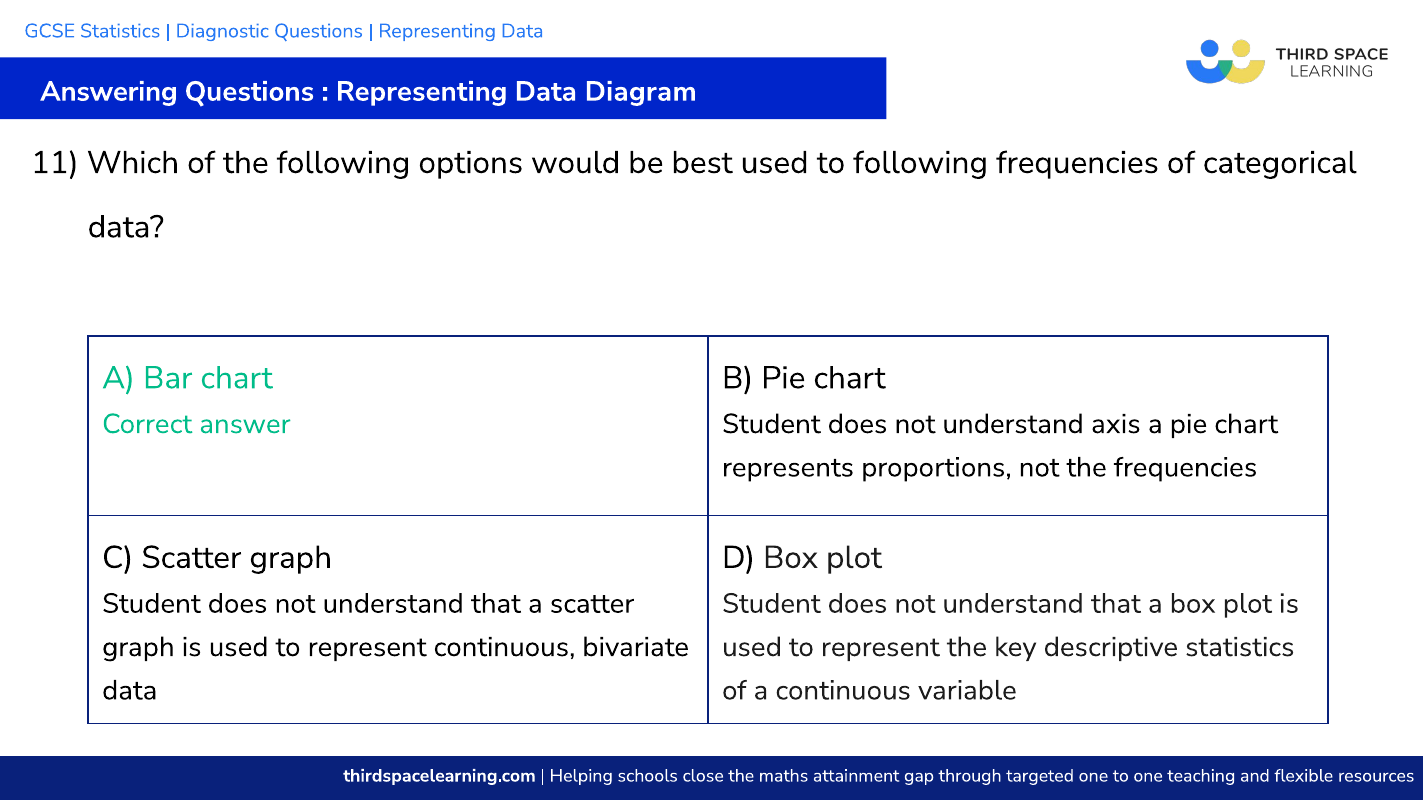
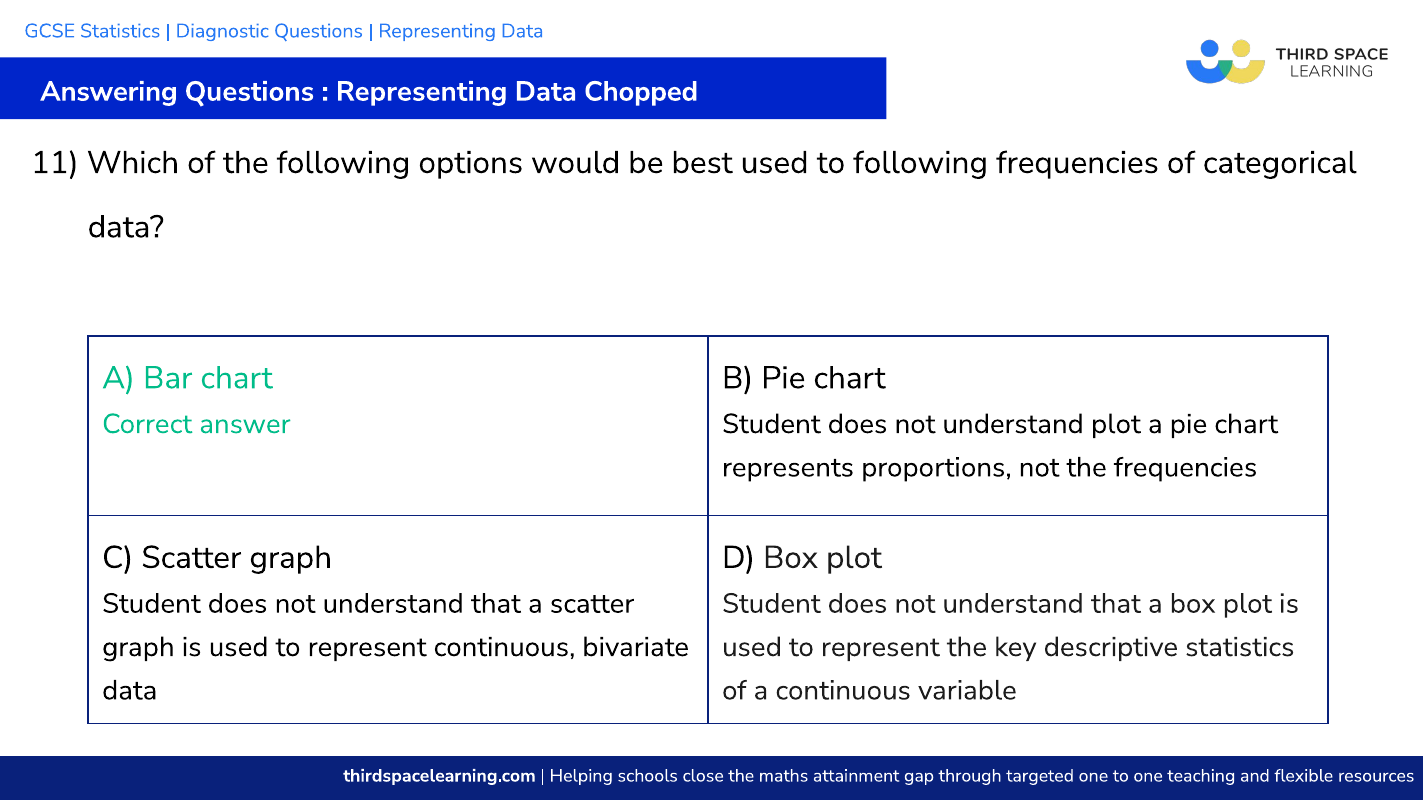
Diagram: Diagram -> Chopped
understand axis: axis -> plot
